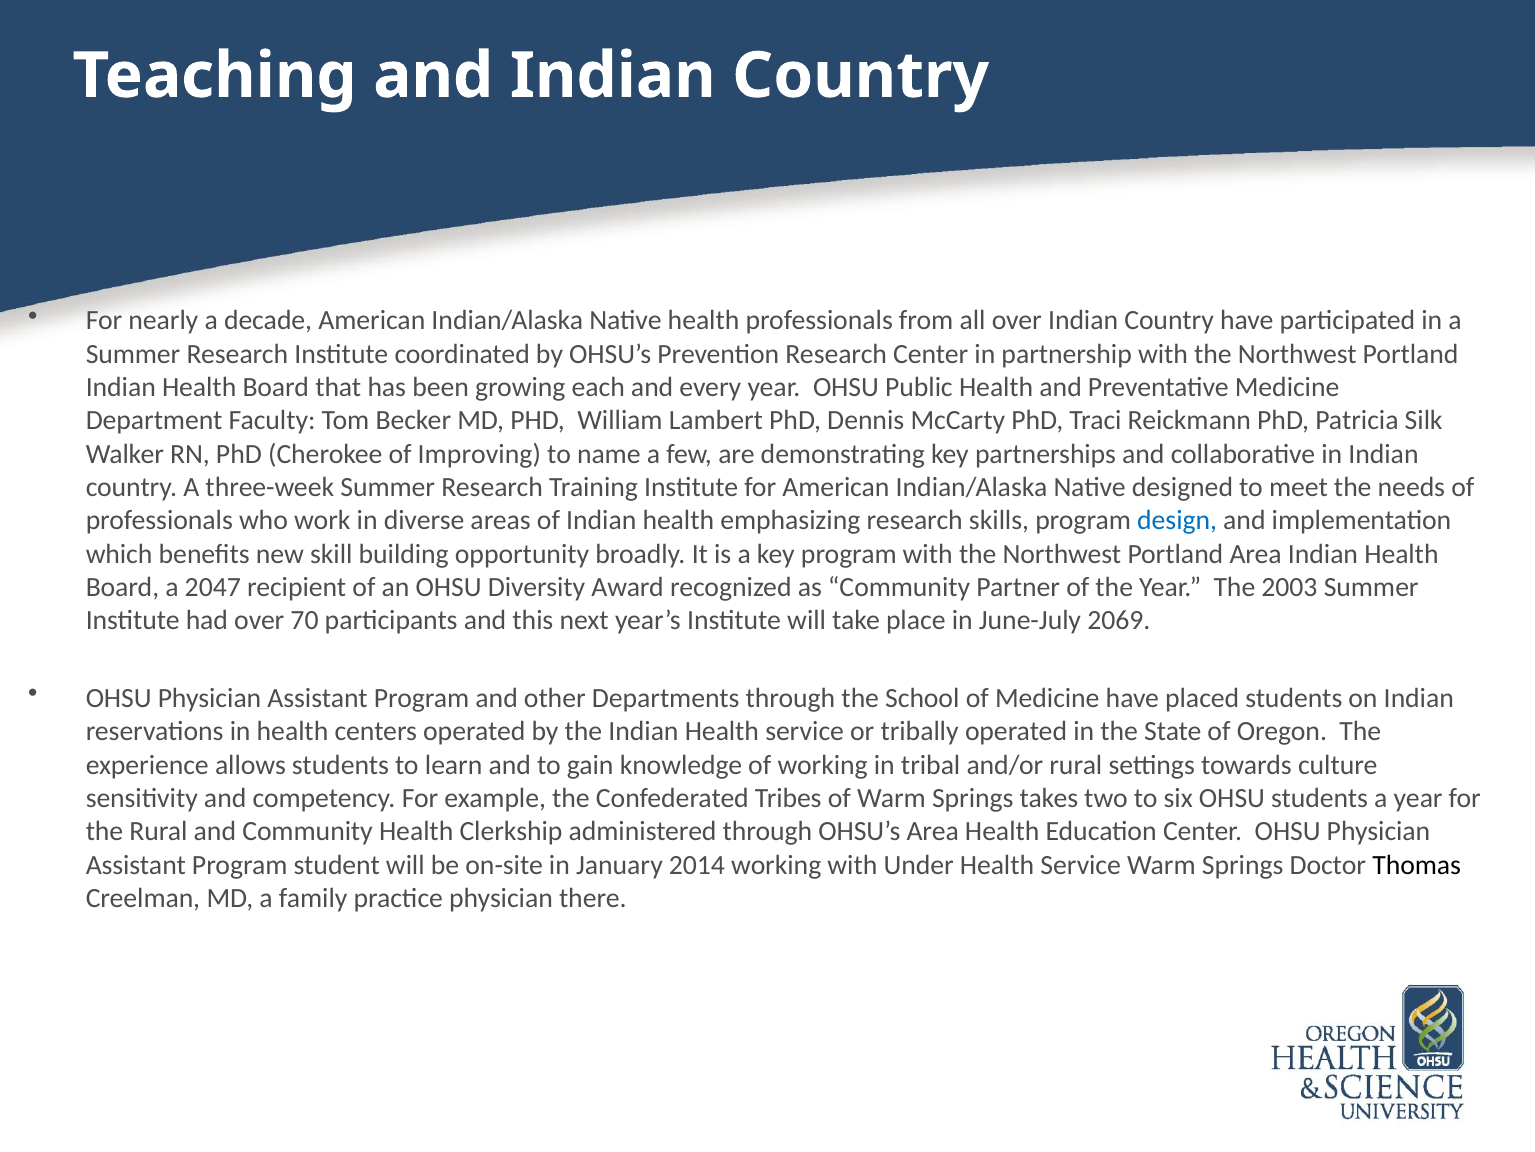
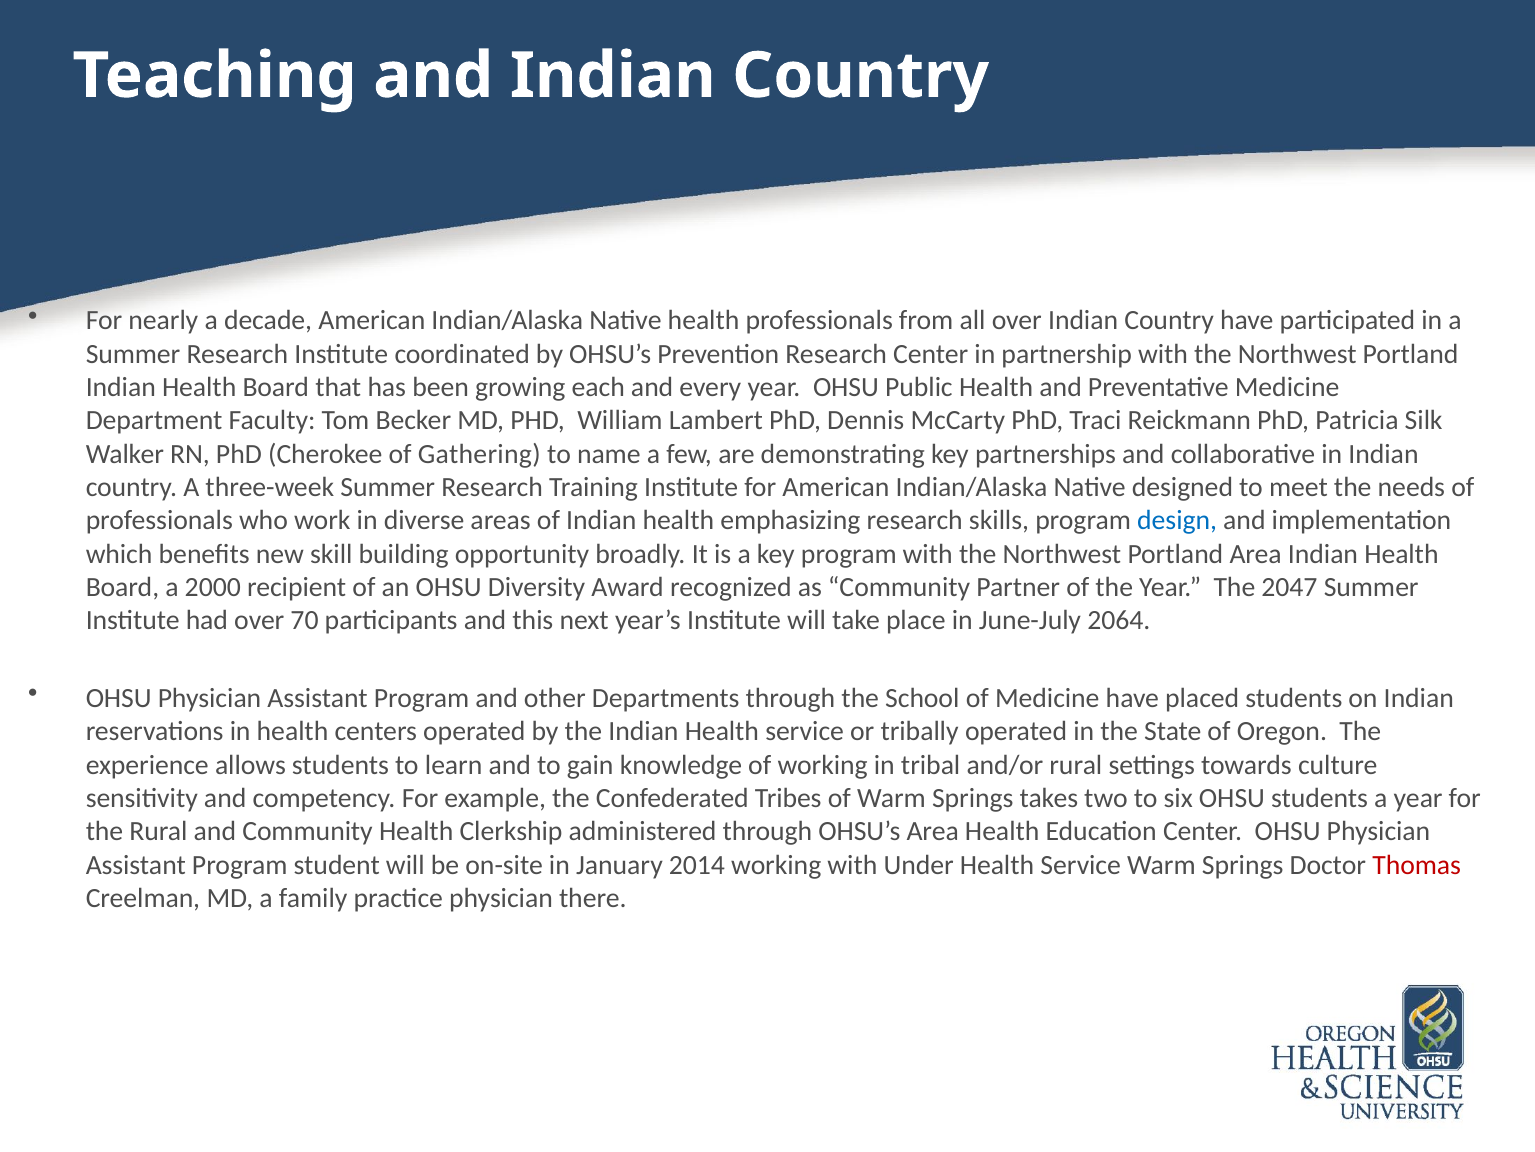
Improving: Improving -> Gathering
2047: 2047 -> 2000
2003: 2003 -> 2047
2069: 2069 -> 2064
Thomas colour: black -> red
